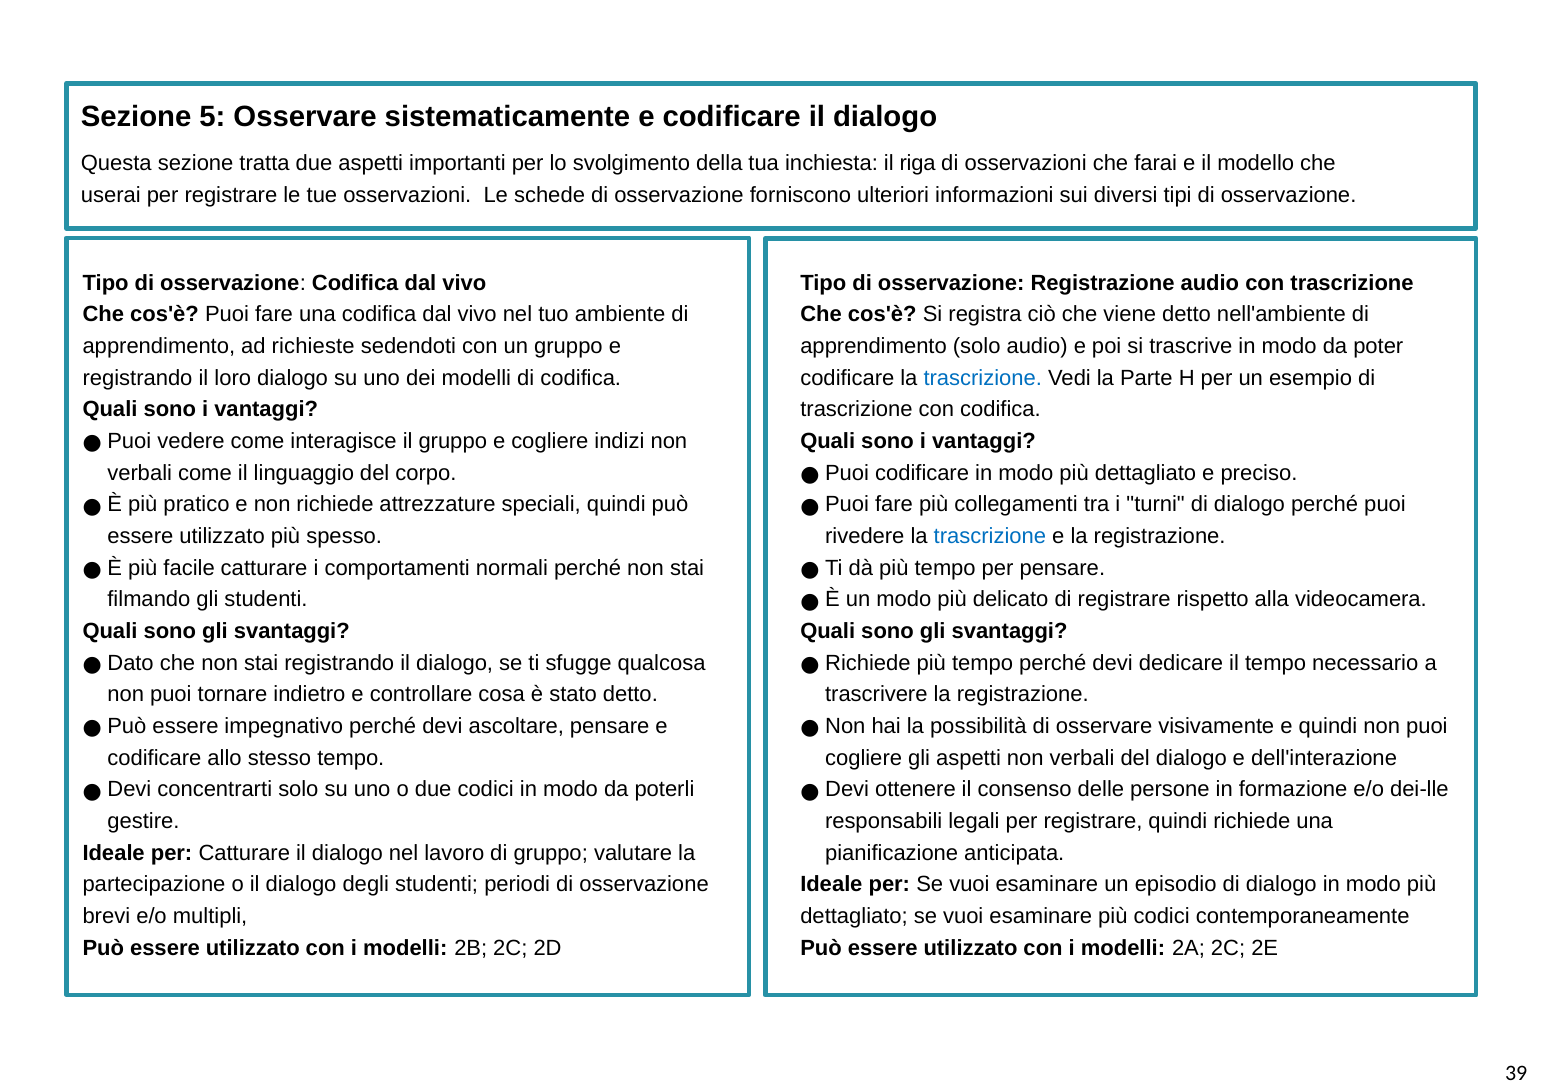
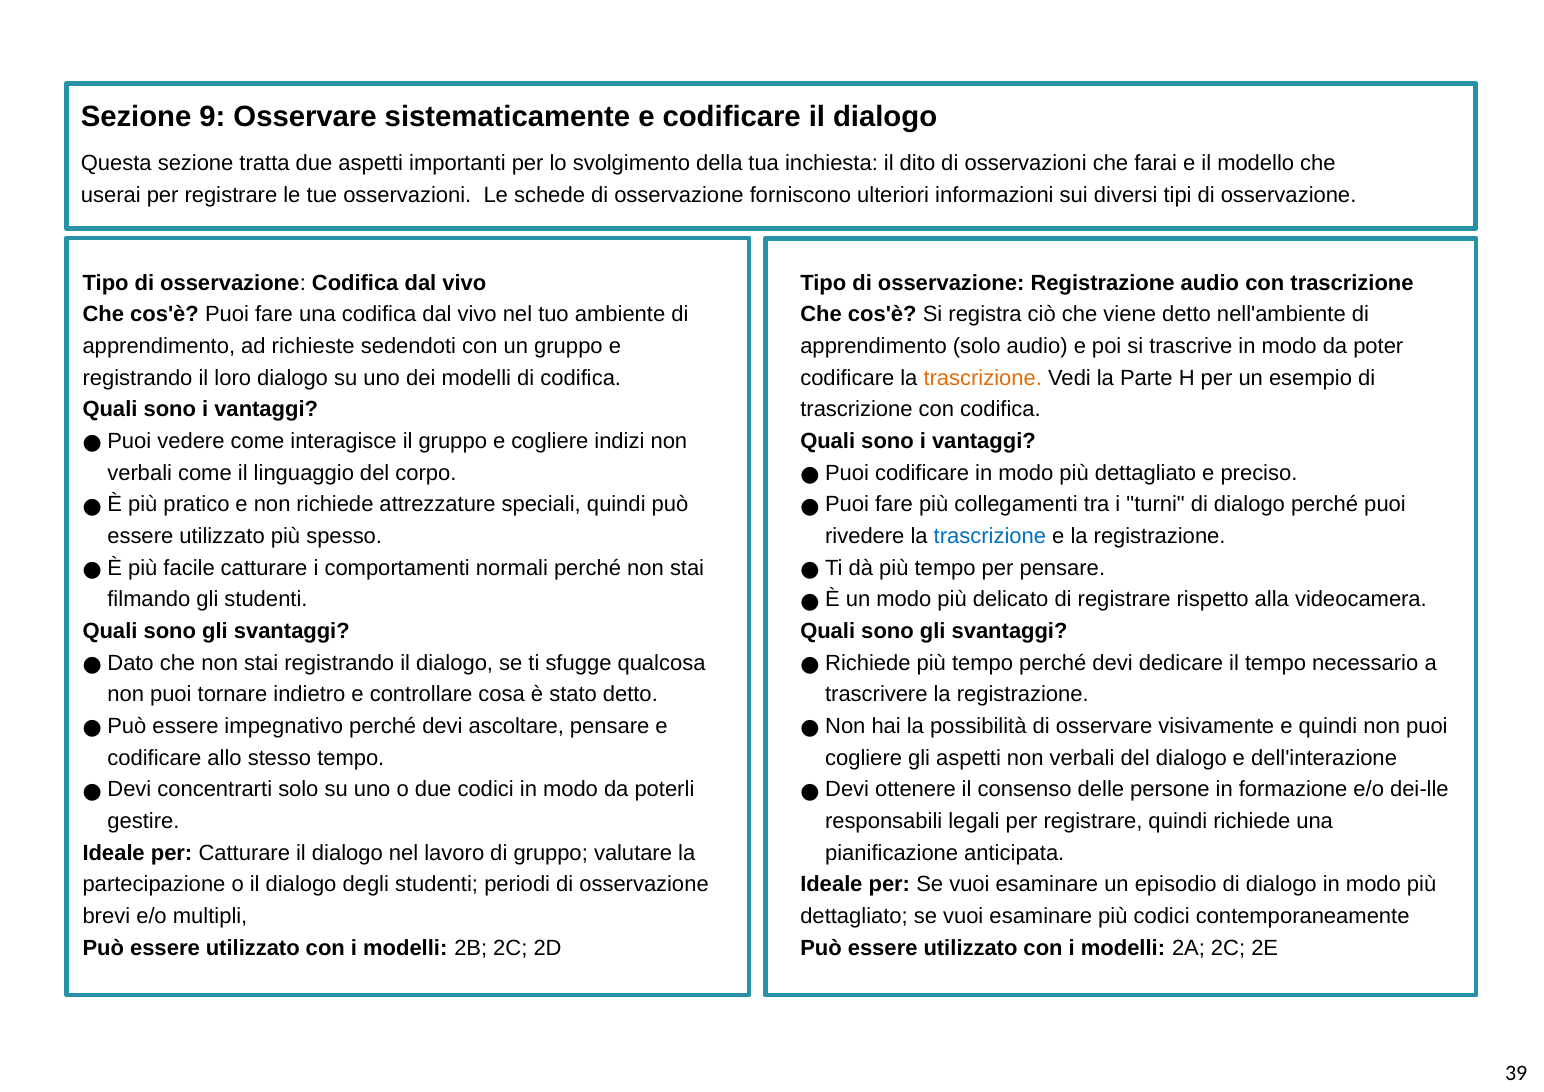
5: 5 -> 9
riga: riga -> dito
trascrizione at (983, 378) colour: blue -> orange
